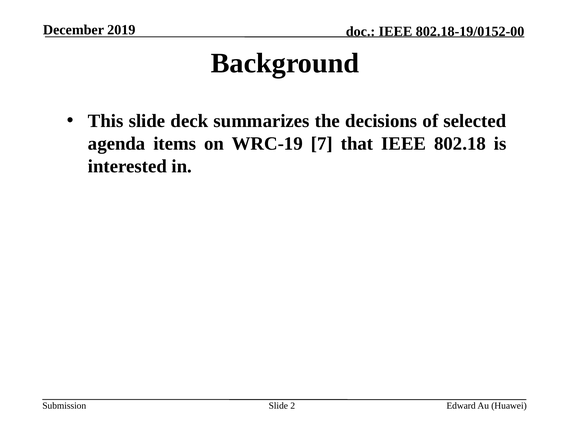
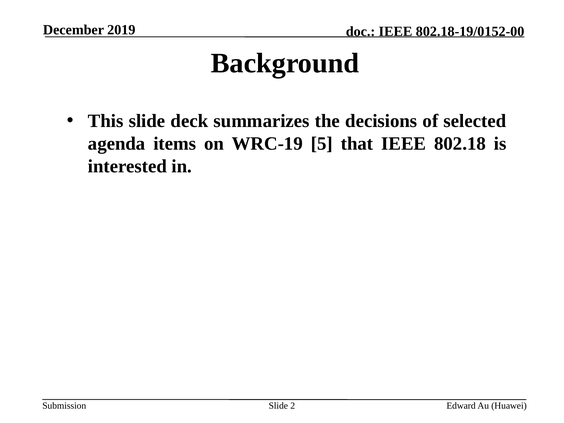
7: 7 -> 5
